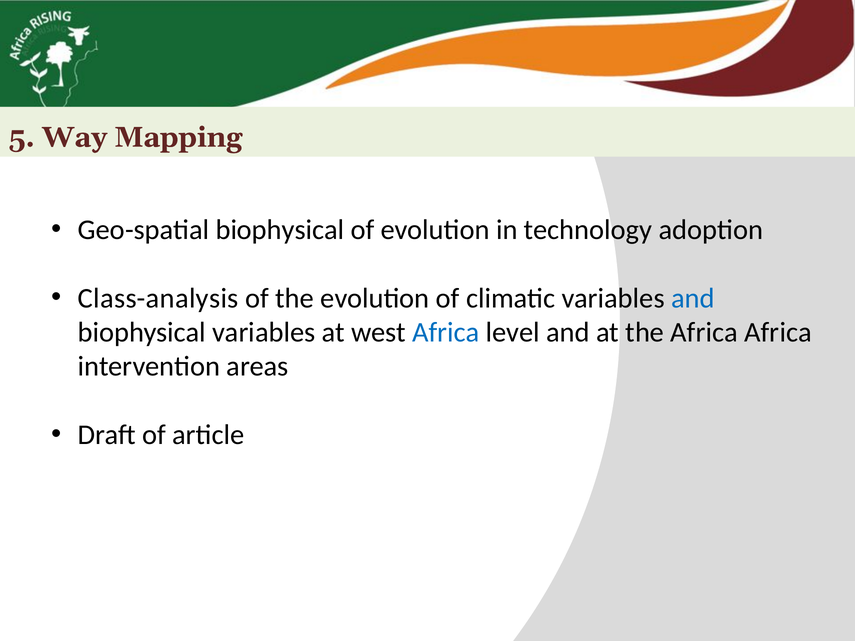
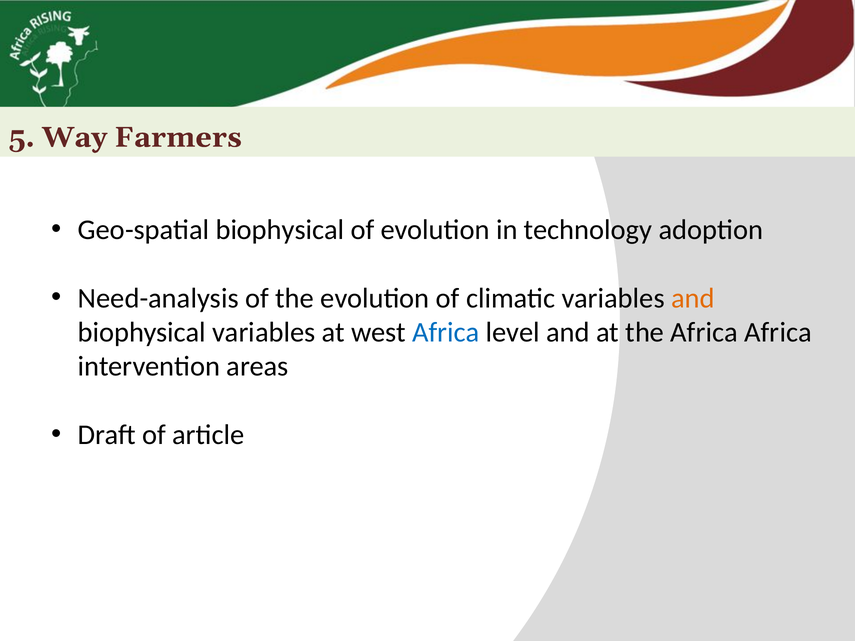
Mapping: Mapping -> Farmers
Class-analysis: Class-analysis -> Need-analysis
and at (693, 298) colour: blue -> orange
